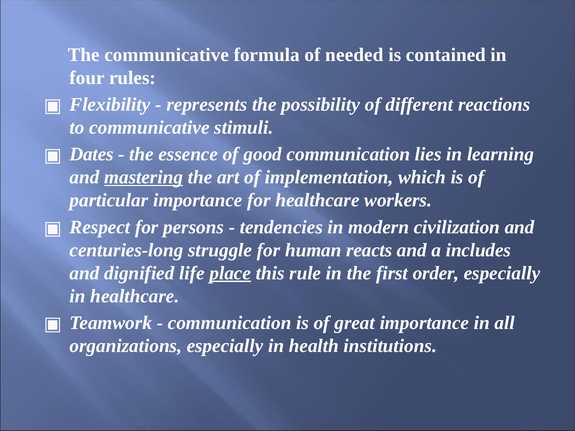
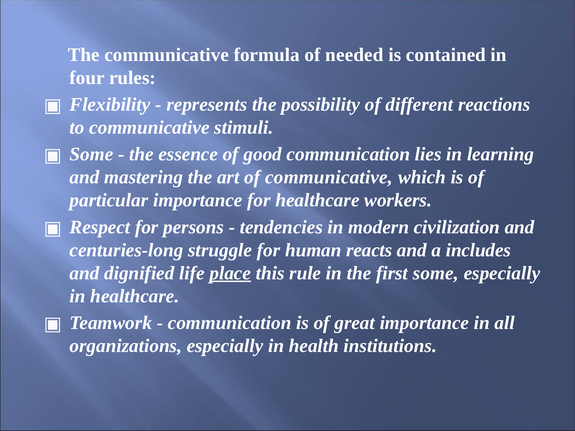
Dates at (92, 154): Dates -> Some
mastering underline: present -> none
of implementation: implementation -> communicative
first order: order -> some
